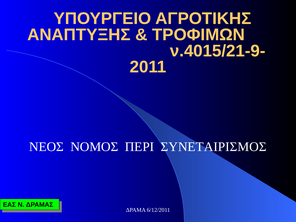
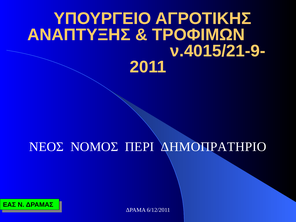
ΣΥΝΕΤΑΙΡΙΣΜΟΣ: ΣΥΝΕΤΑΙΡΙΣΜΟΣ -> ΔΗΜΟΠΡΑΤΗΡΙΟ
